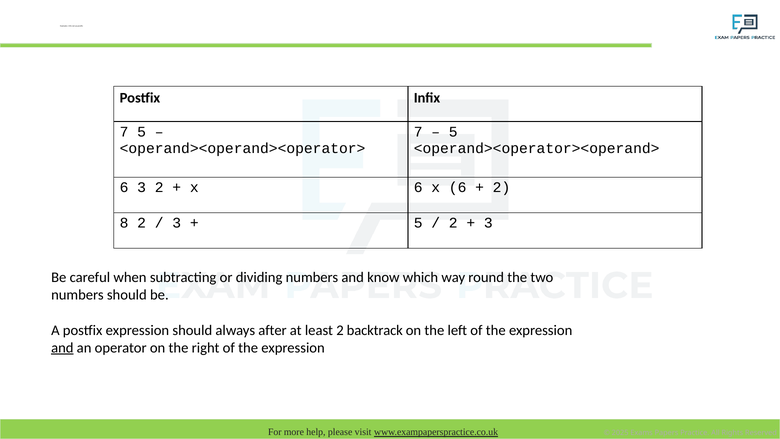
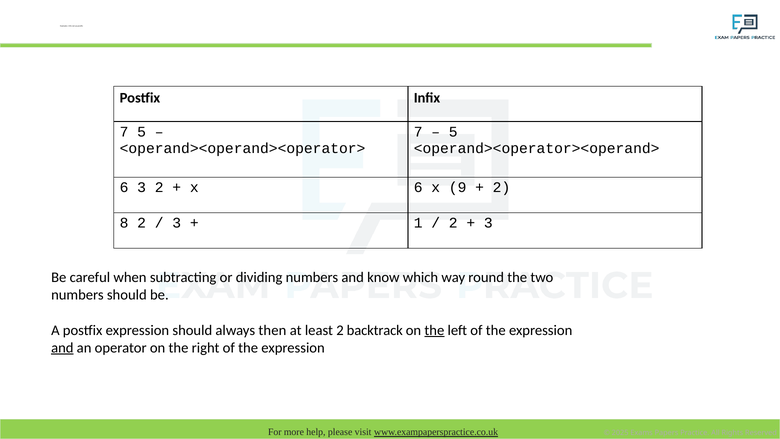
6 x 6: 6 -> 9
5 at (418, 223): 5 -> 1
after: after -> then
the at (434, 330) underline: none -> present
